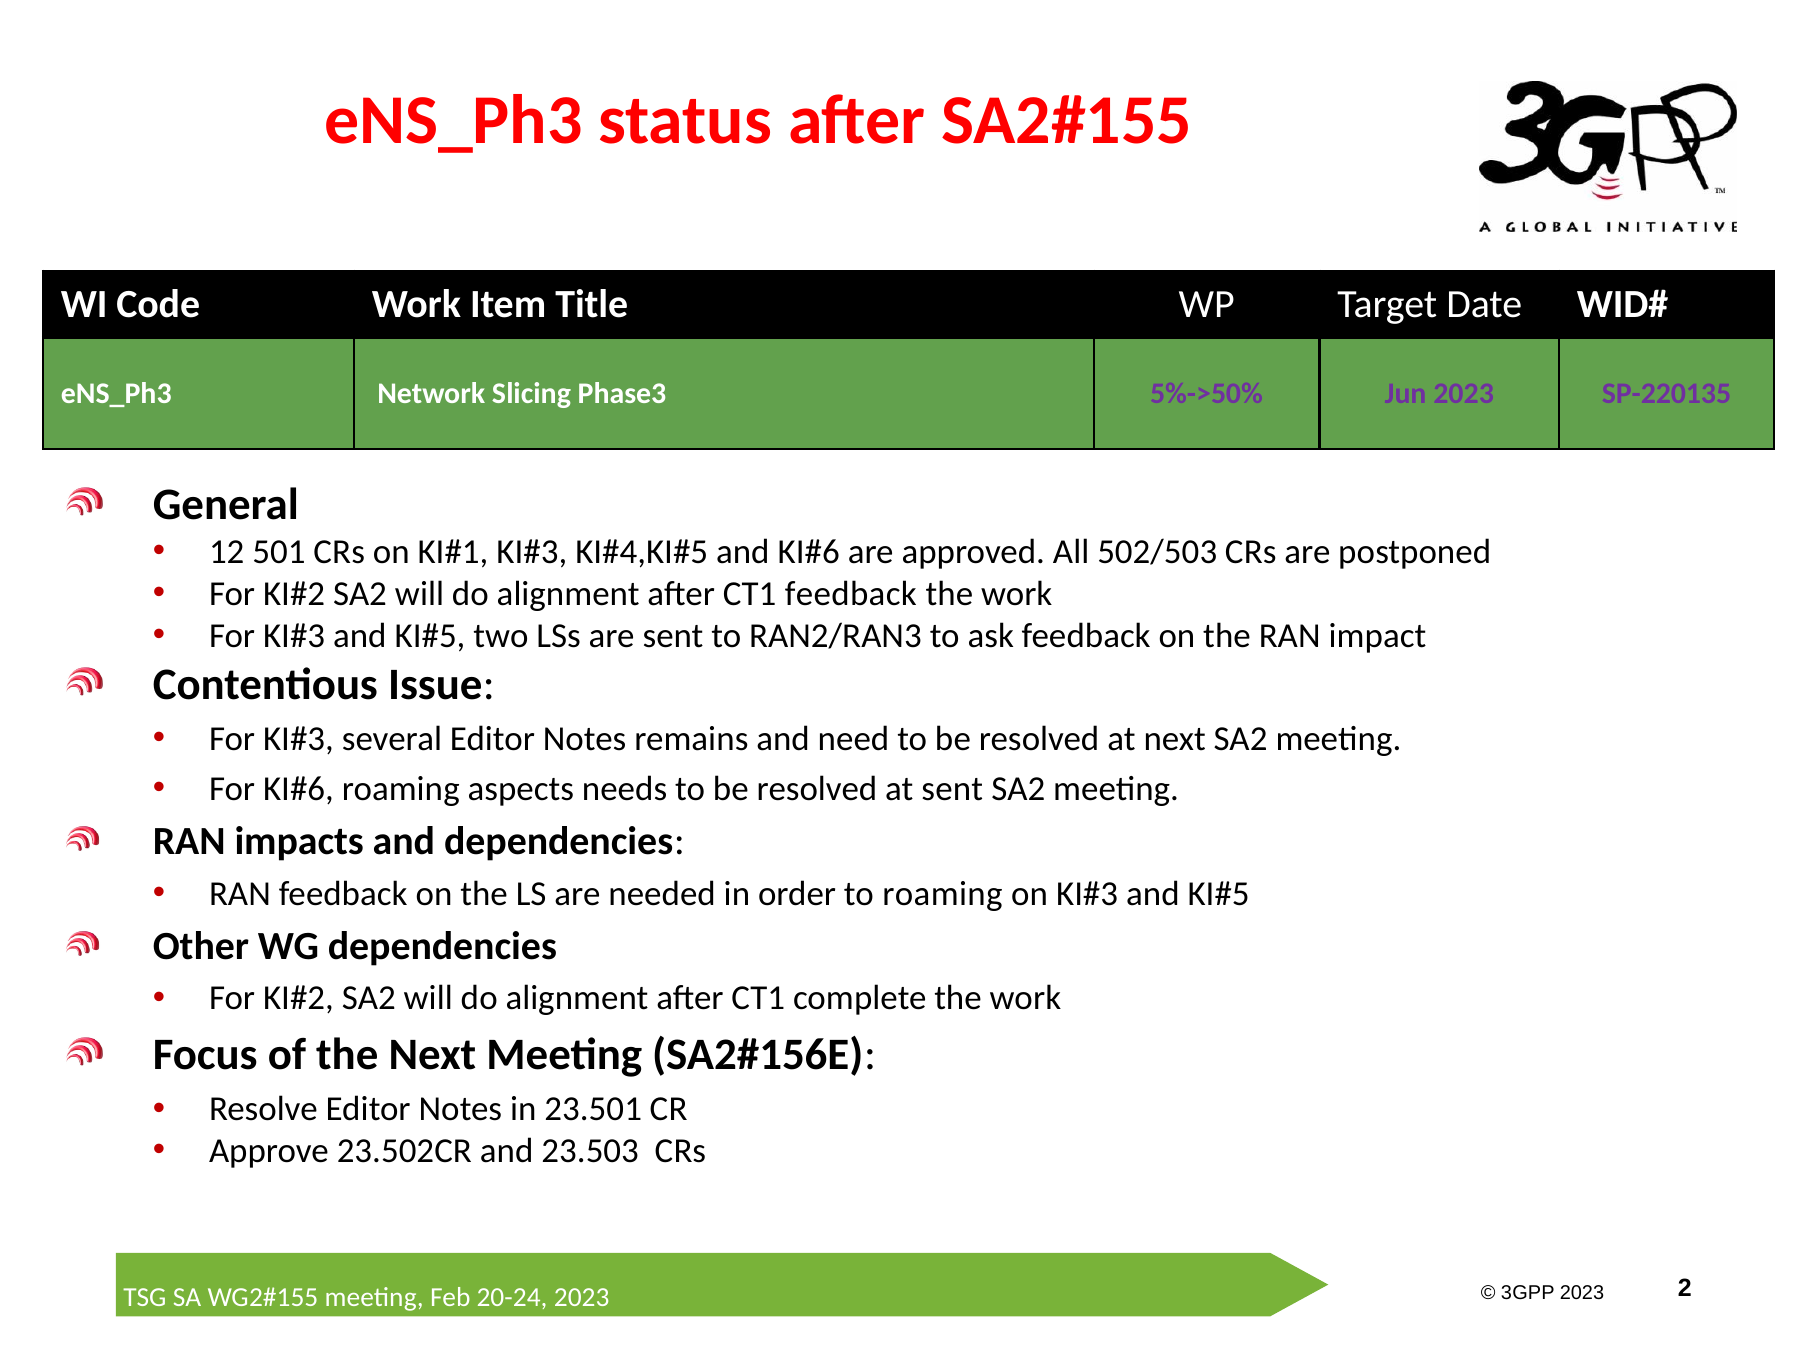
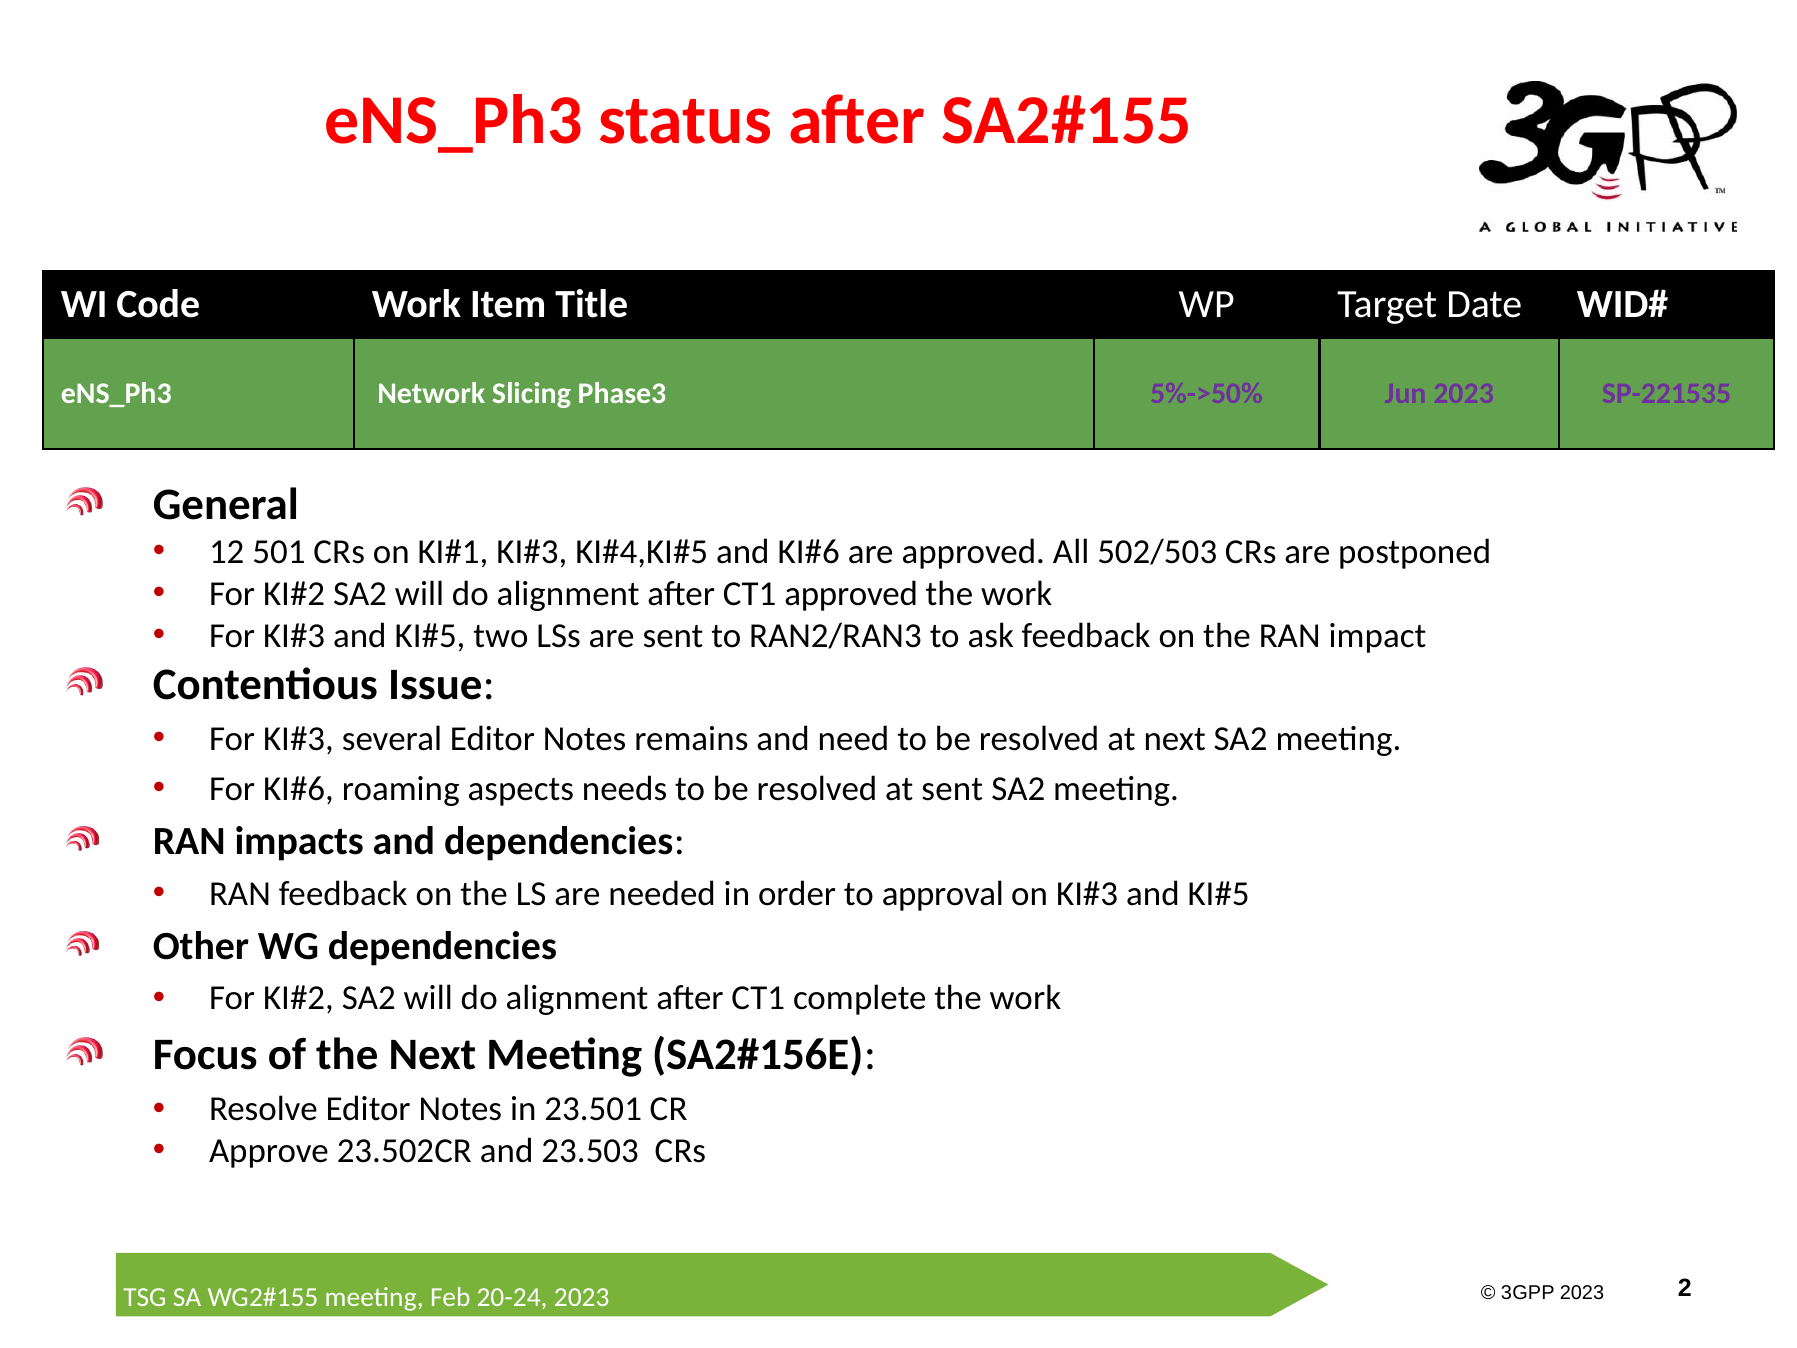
SP-220135: SP-220135 -> SP-221535
CT1 feedback: feedback -> approved
to roaming: roaming -> approval
